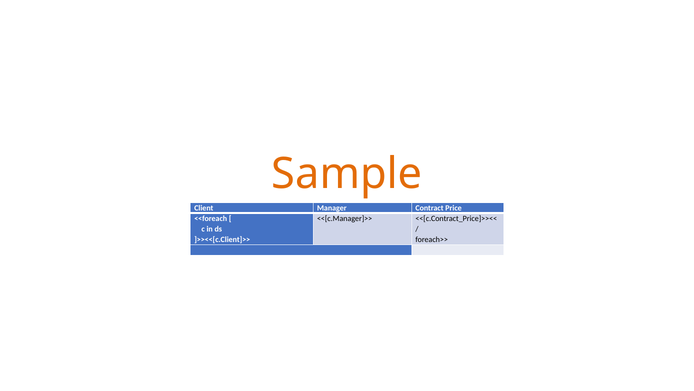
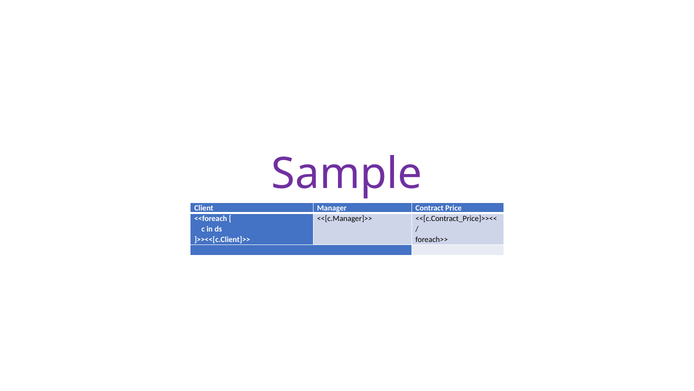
Sample colour: orange -> purple
